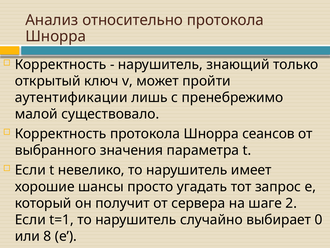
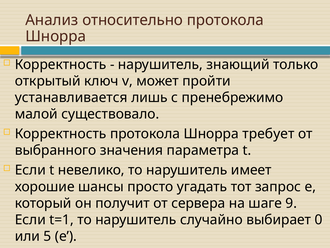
аутентификации: аутентификации -> устанавливается
сеансов: сеансов -> требует
2: 2 -> 9
8: 8 -> 5
